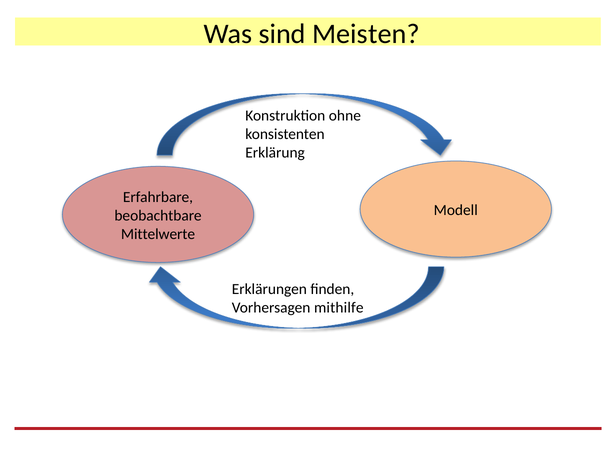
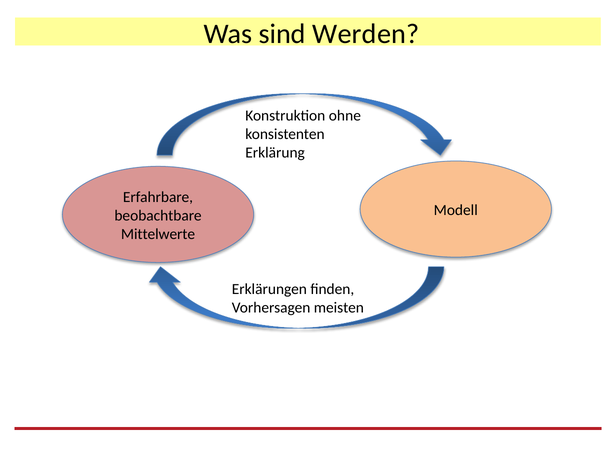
Meisten: Meisten -> Werden
mithilfe: mithilfe -> meisten
